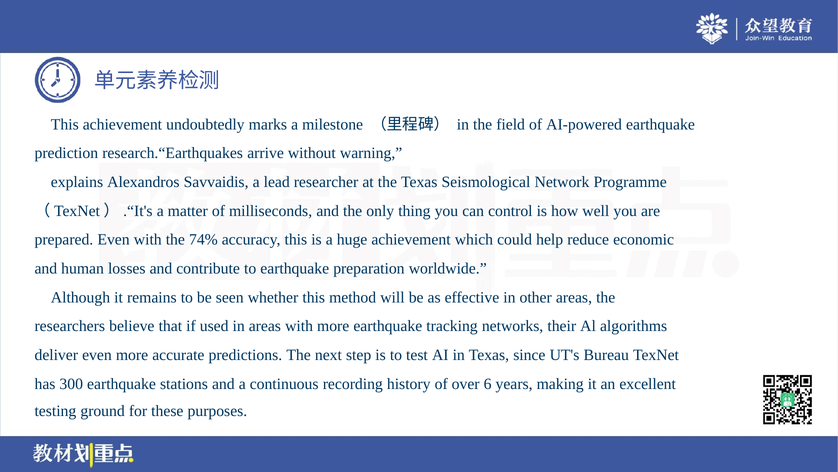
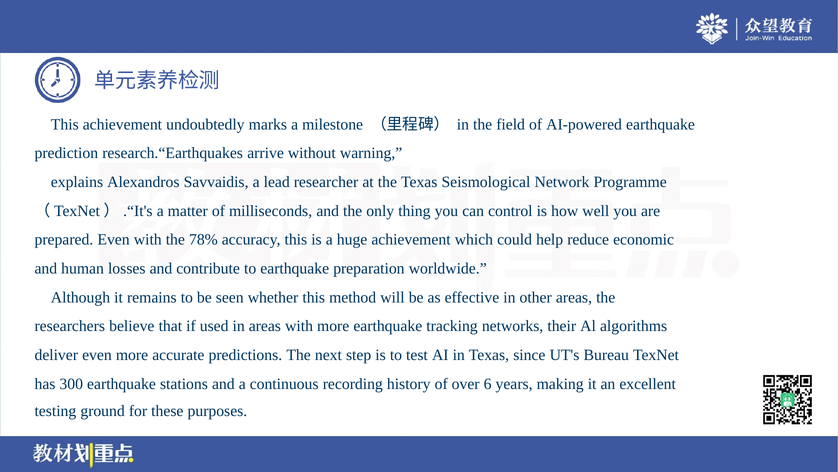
74%: 74% -> 78%
